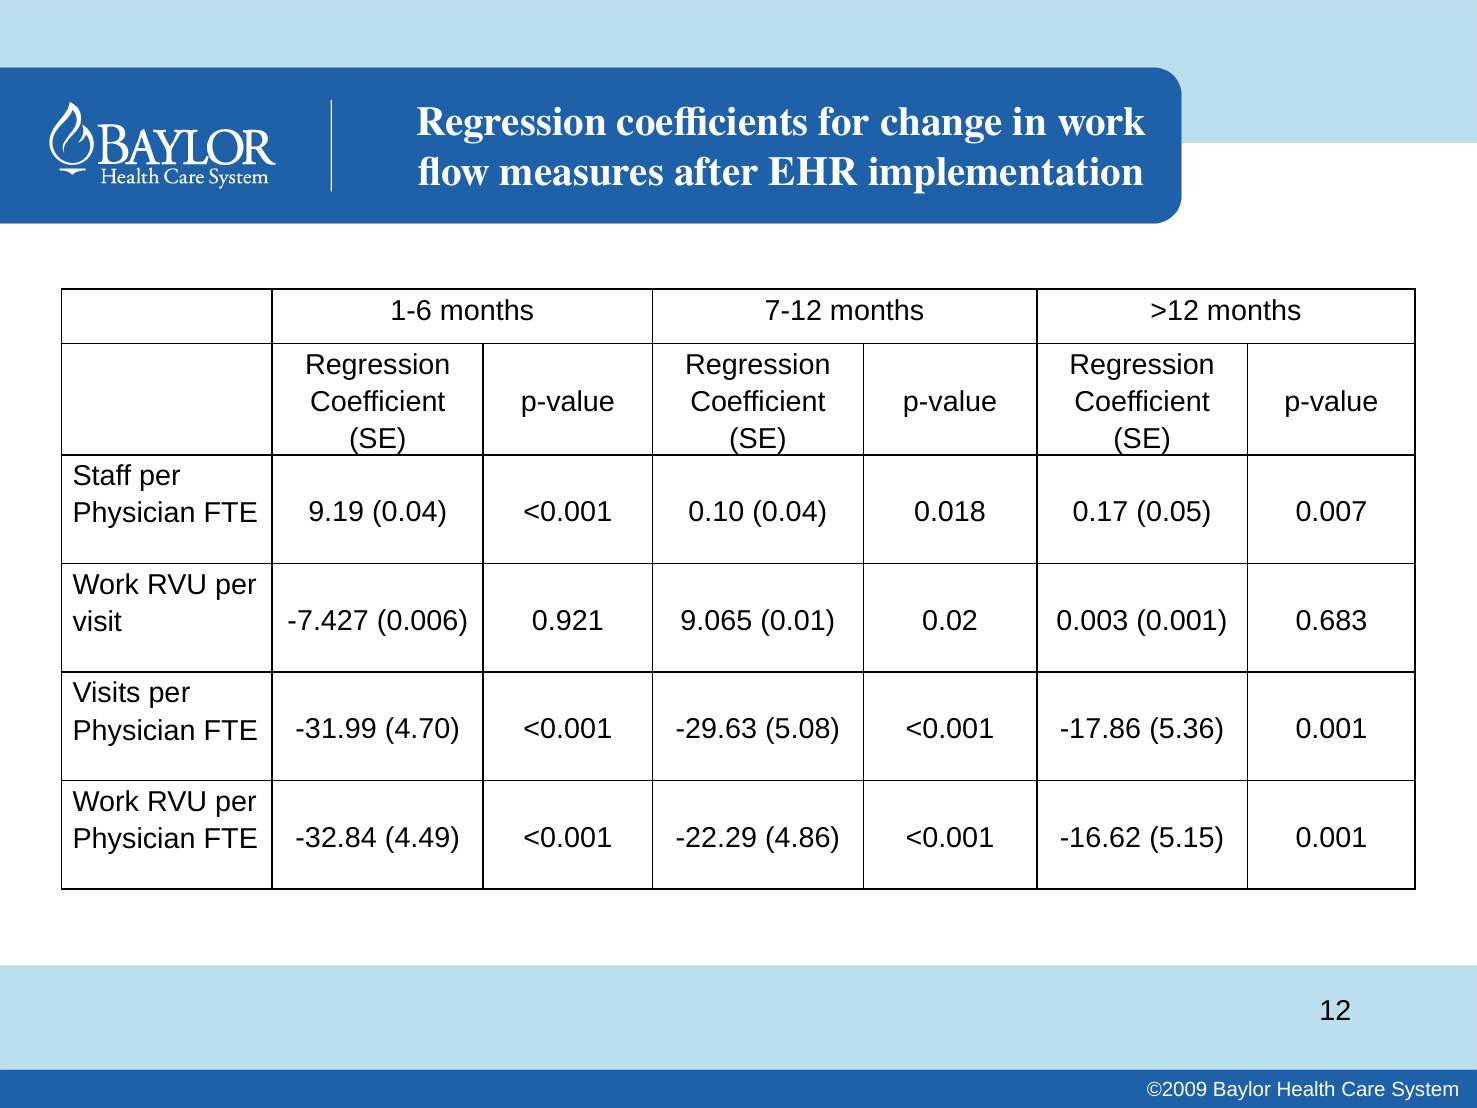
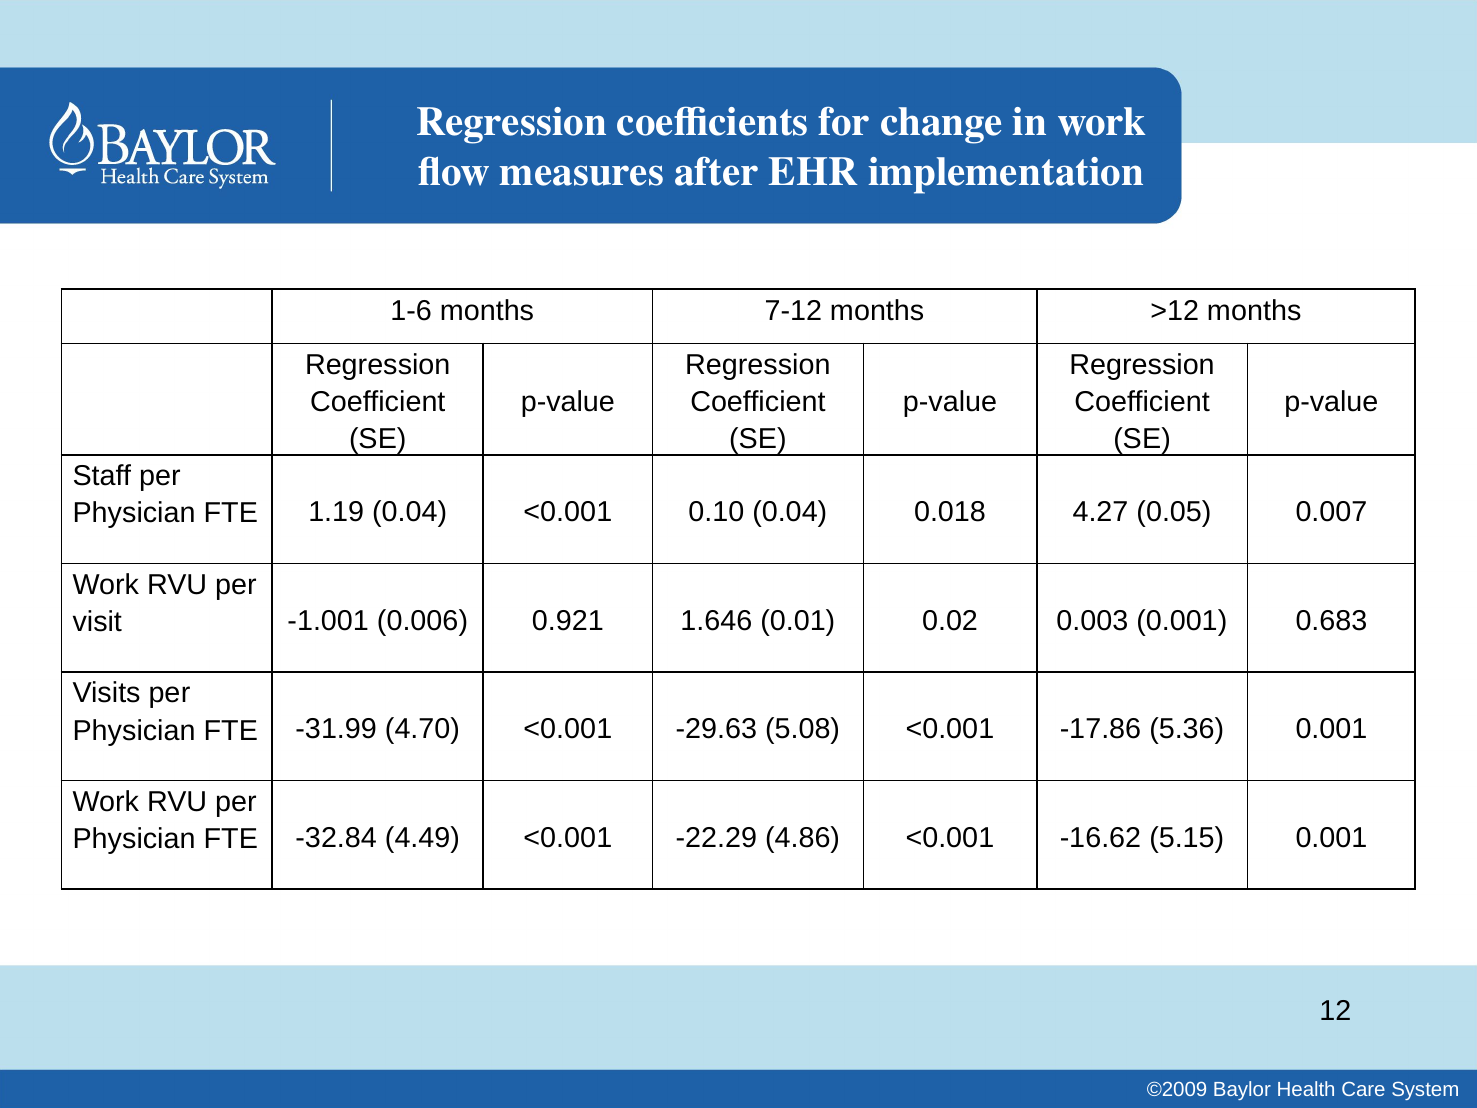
9.19: 9.19 -> 1.19
0.17: 0.17 -> 4.27
-7.427: -7.427 -> -1.001
9.065: 9.065 -> 1.646
